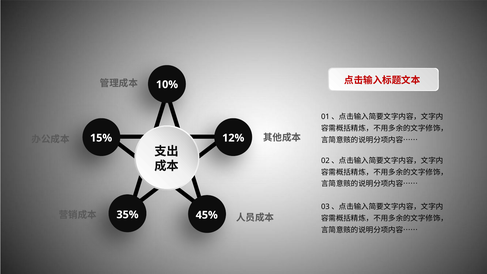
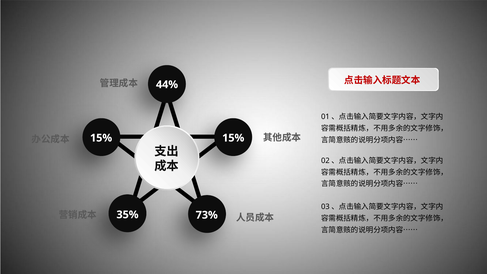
10%: 10% -> 44%
15% 12%: 12% -> 15%
45%: 45% -> 73%
